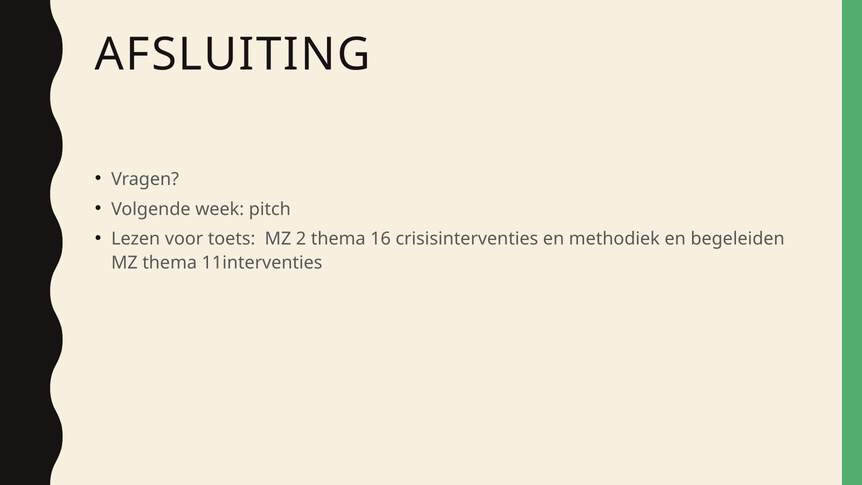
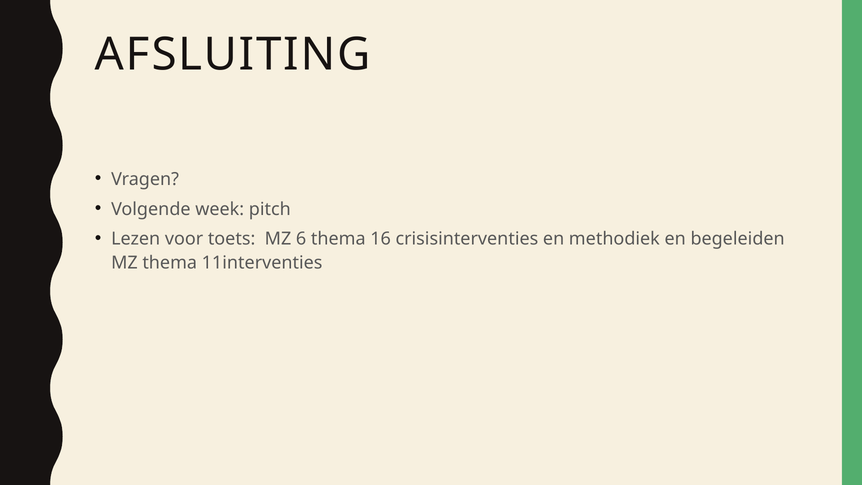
2: 2 -> 6
